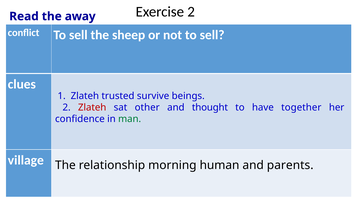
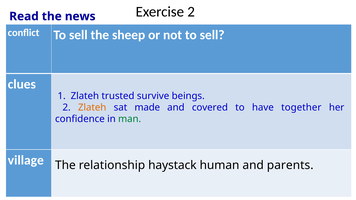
away: away -> news
Zlateh at (92, 108) colour: red -> orange
other: other -> made
thought: thought -> covered
morning: morning -> haystack
